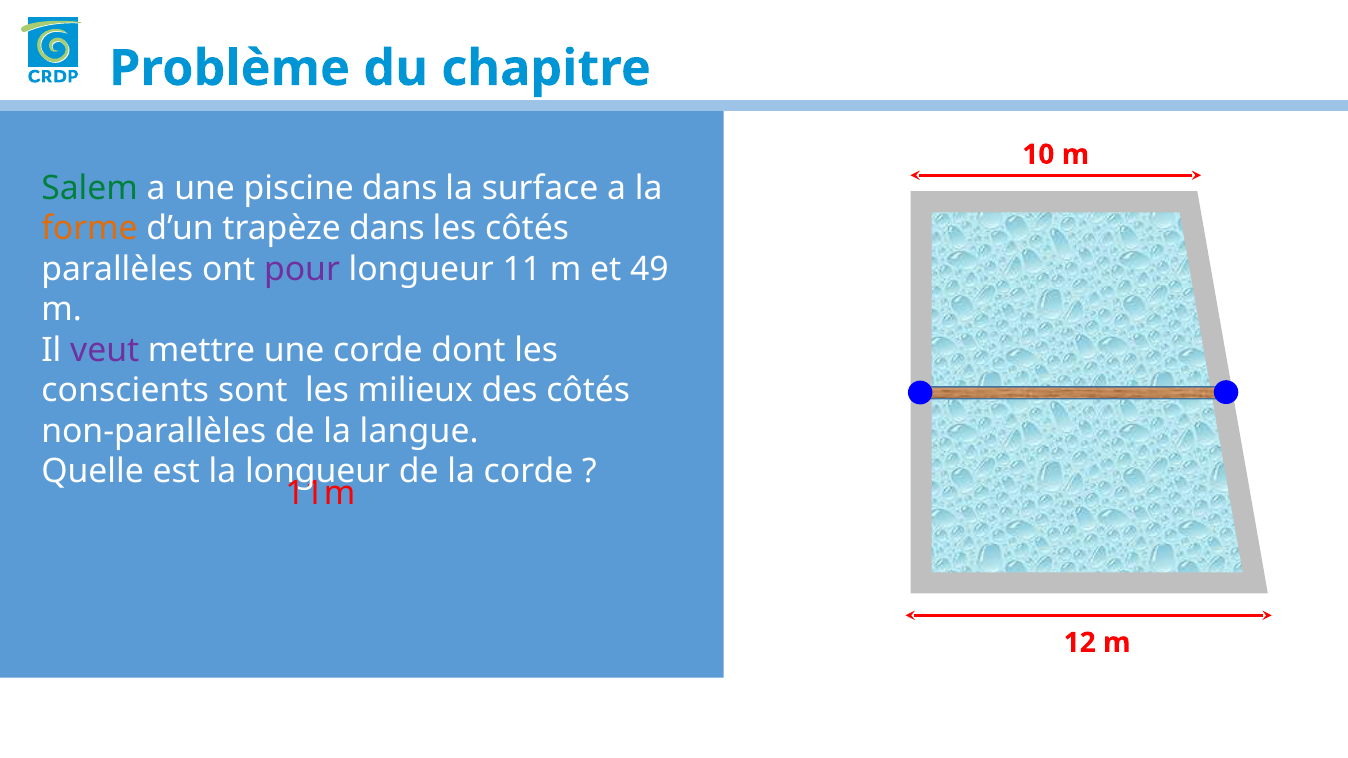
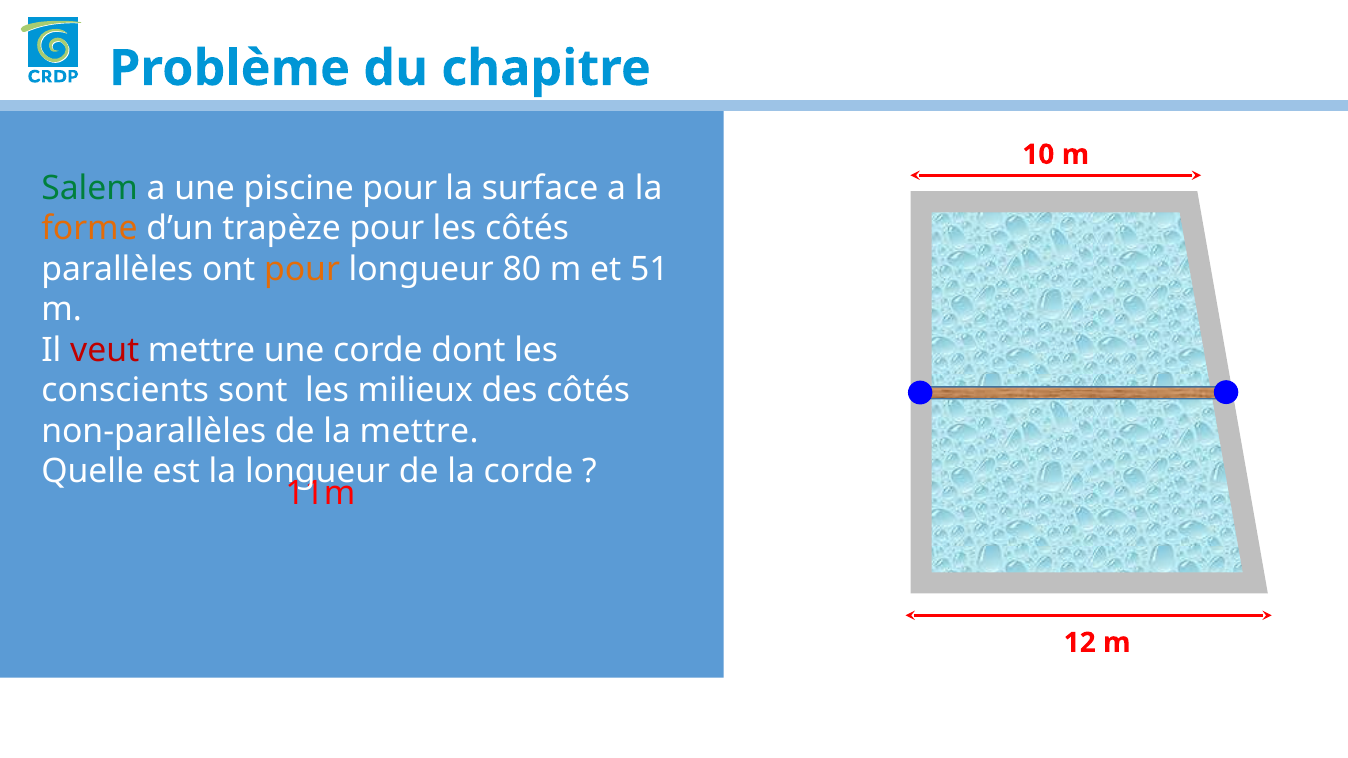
piscine dans: dans -> pour
trapèze dans: dans -> pour
pour at (302, 269) colour: purple -> orange
11: 11 -> 80
49: 49 -> 51
veut colour: purple -> red
la langue: langue -> mettre
